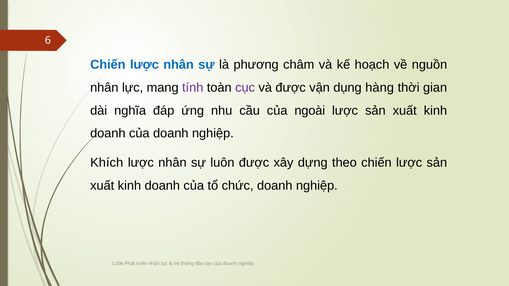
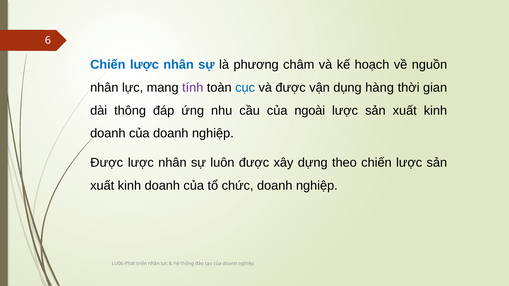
cục colour: purple -> blue
nghĩa: nghĩa -> thông
Khích at (107, 163): Khích -> Được
